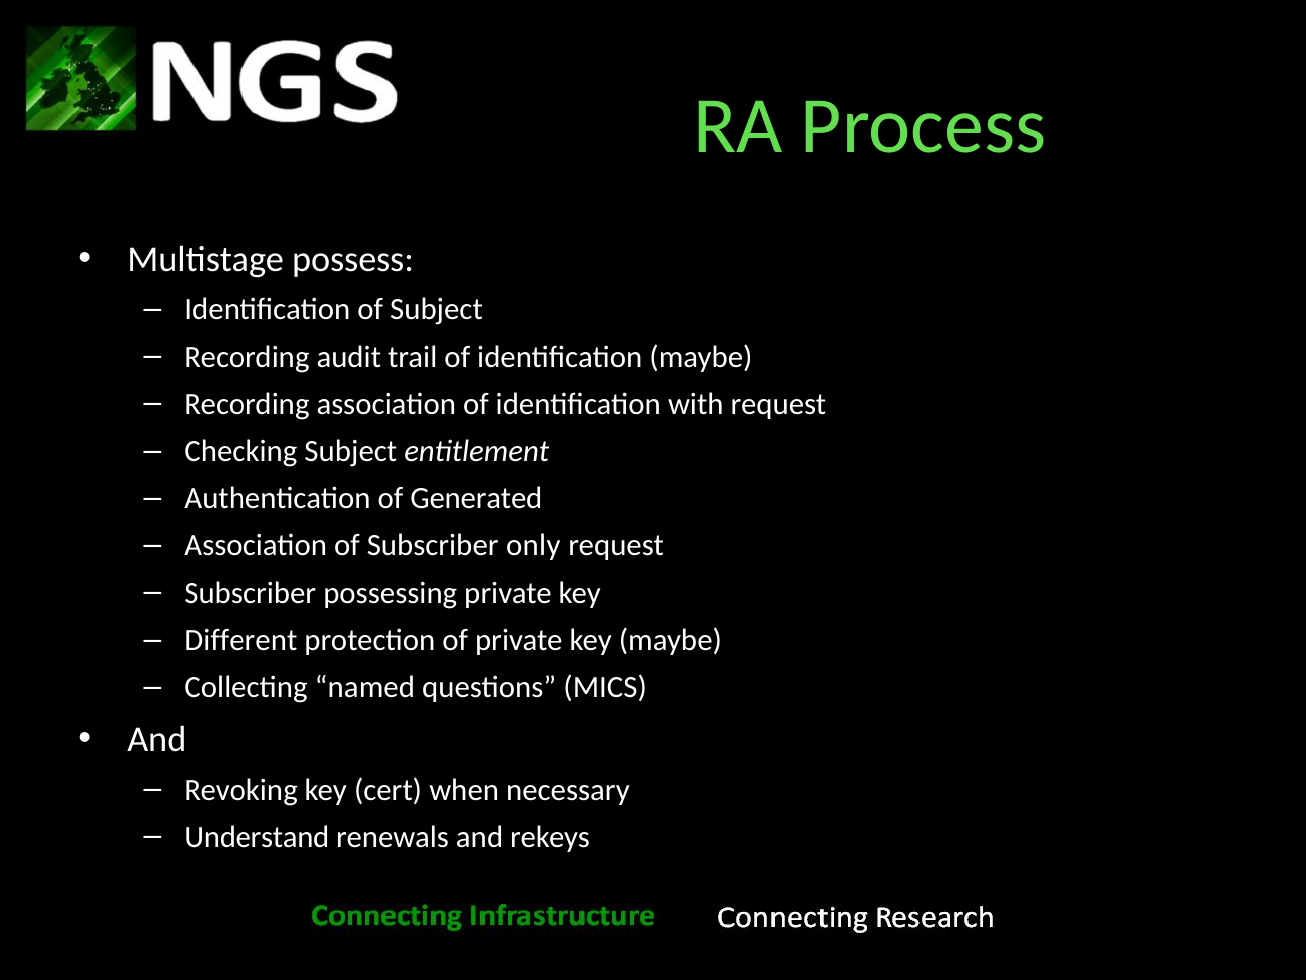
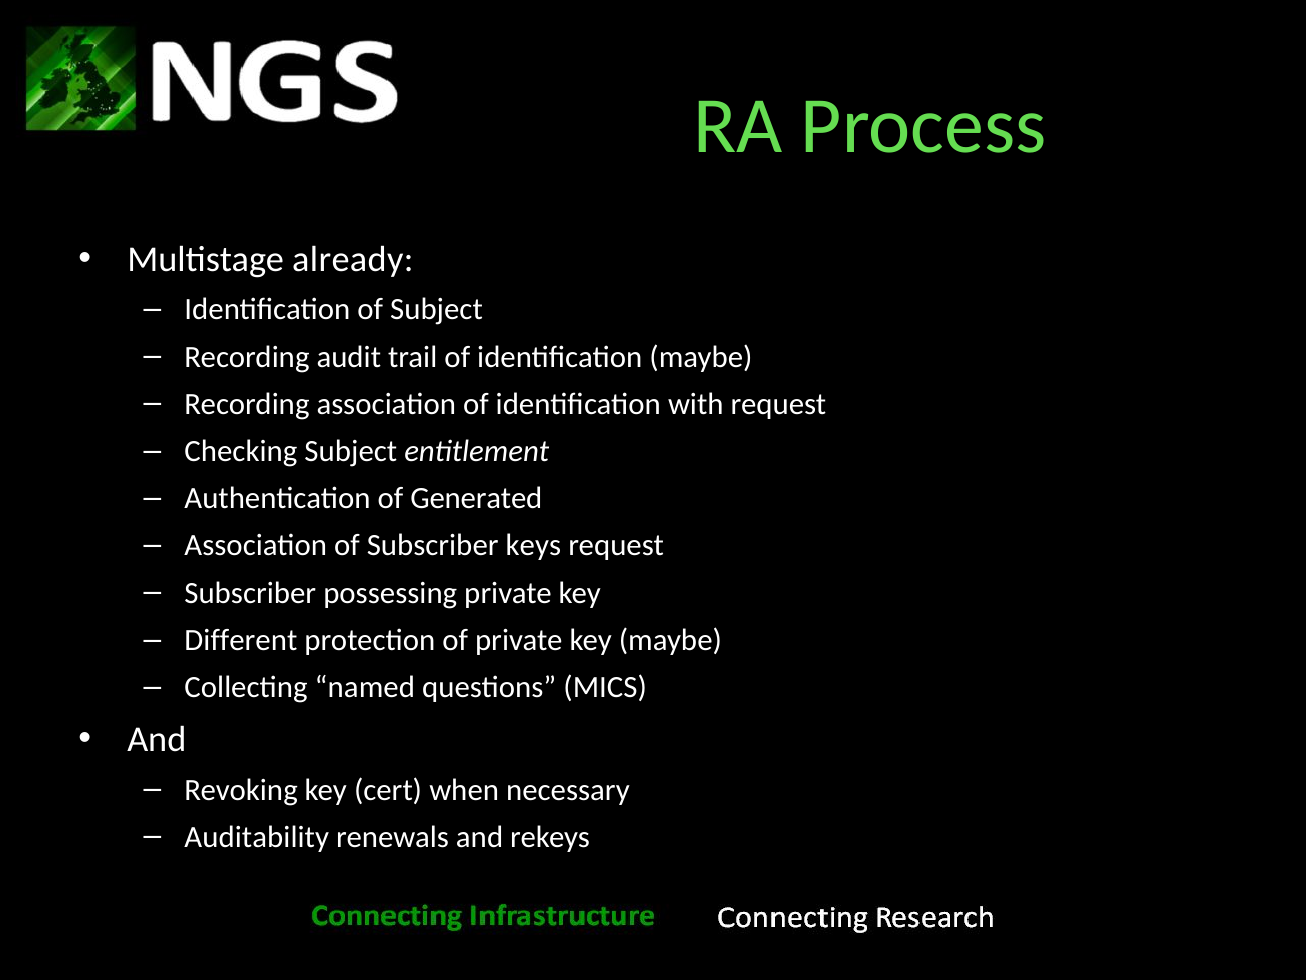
possess: possess -> already
only: only -> keys
Understand: Understand -> Auditability
